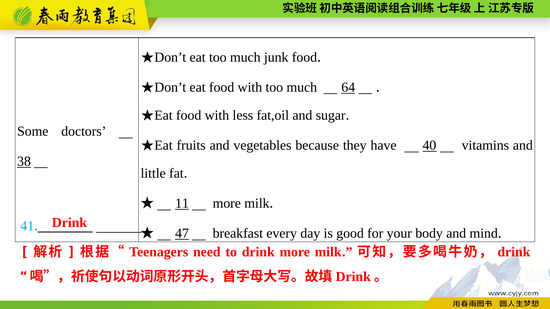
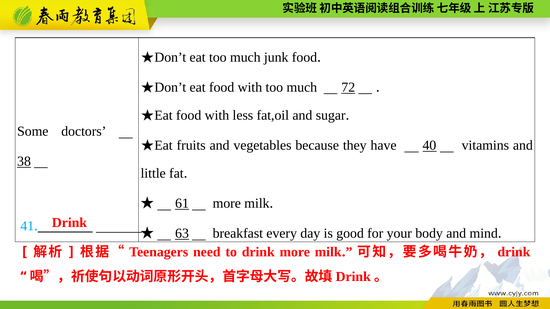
64: 64 -> 72
11: 11 -> 61
47: 47 -> 63
